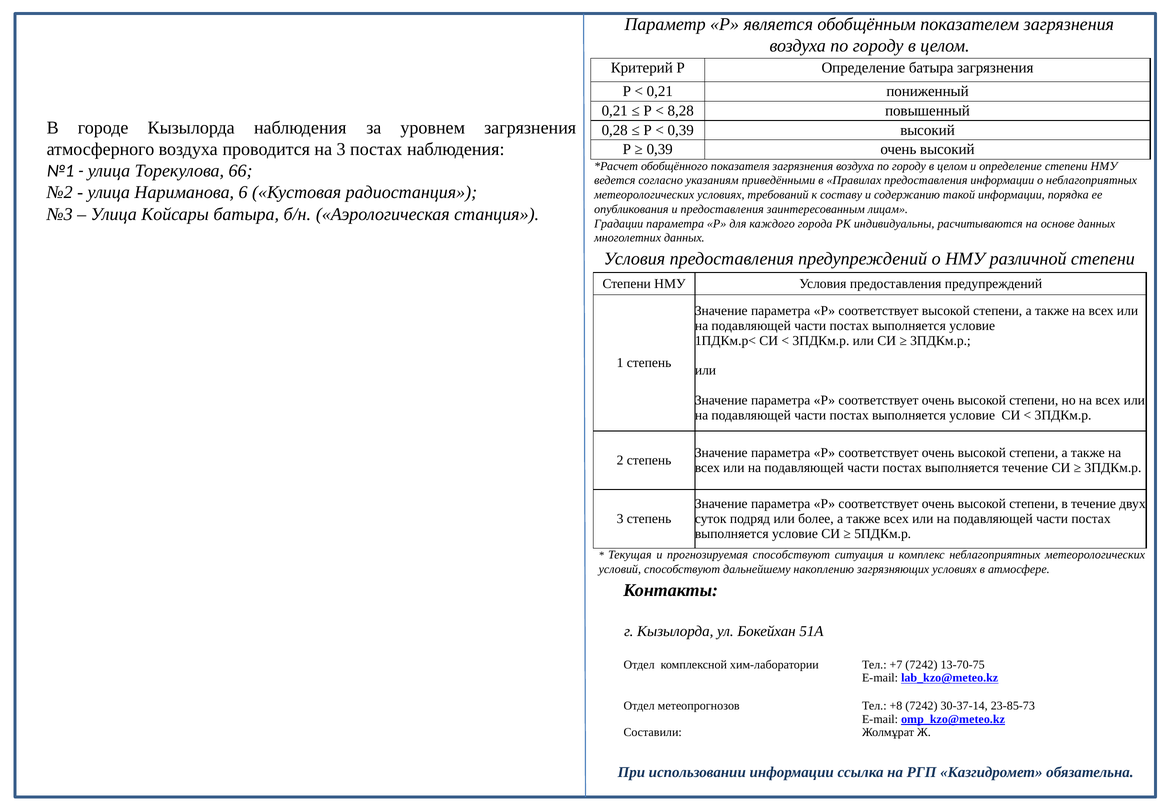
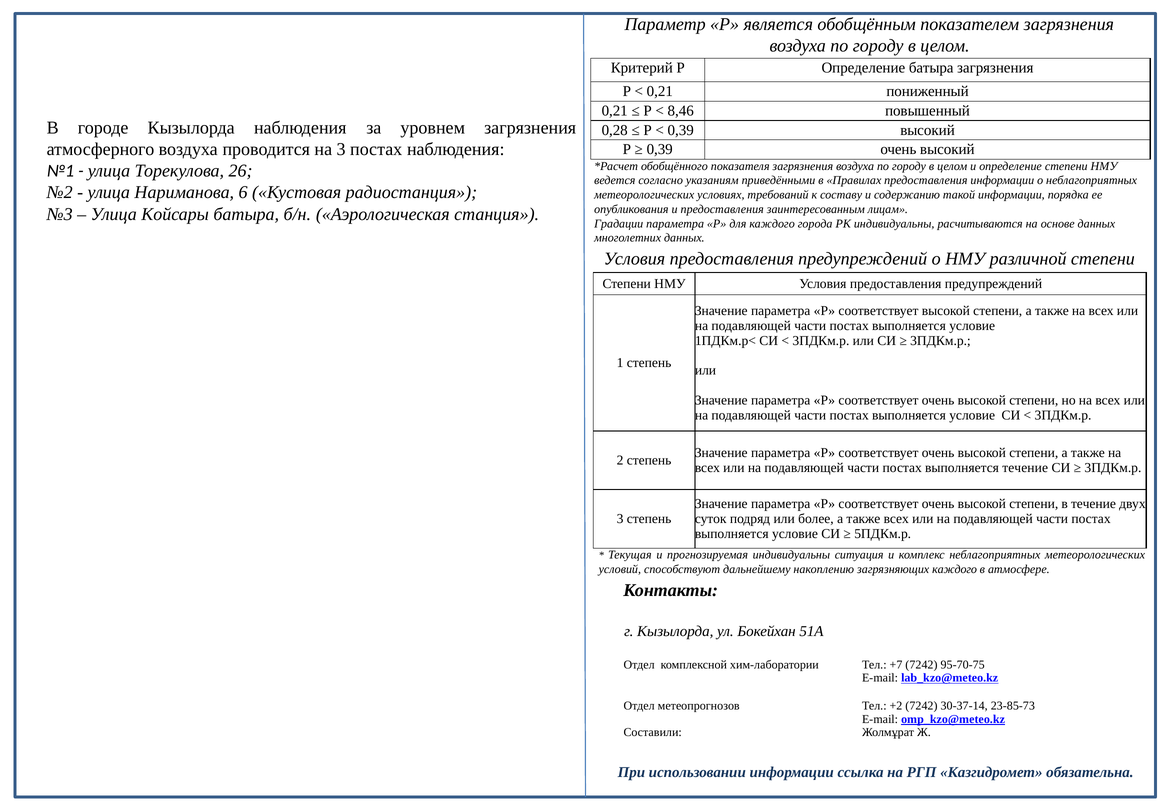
8,28: 8,28 -> 8,46
66: 66 -> 26
прогнозируемая способствуют: способствуют -> индивидуальны
загрязняющих условиях: условиях -> каждого
13-70-75: 13-70-75 -> 95-70-75
+8: +8 -> +2
